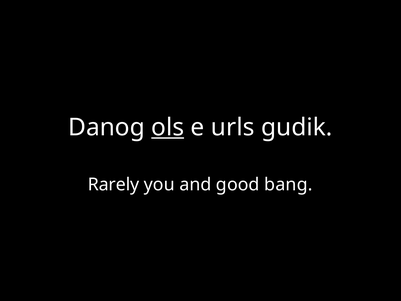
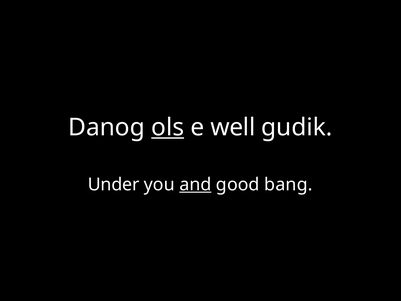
urls: urls -> well
Rarely: Rarely -> Under
and underline: none -> present
